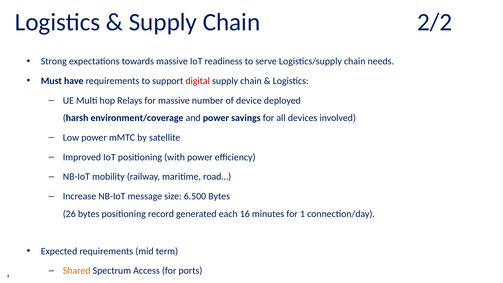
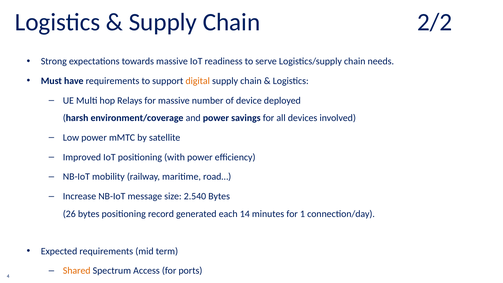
digital colour: red -> orange
6.500: 6.500 -> 2.540
16: 16 -> 14
